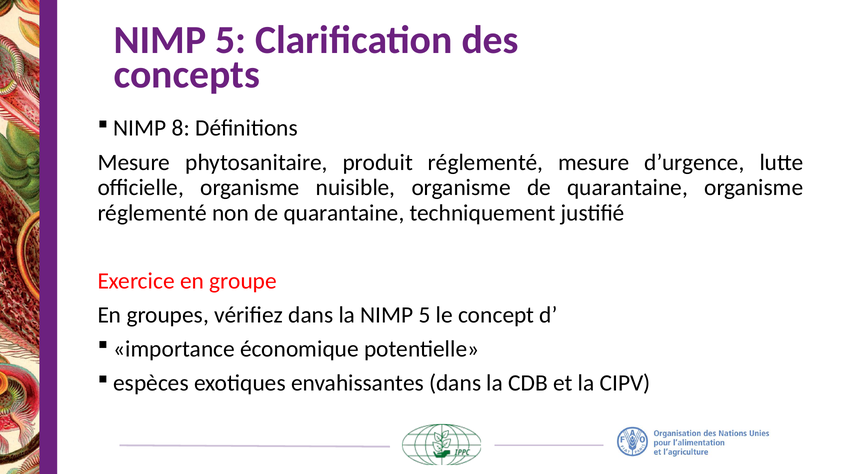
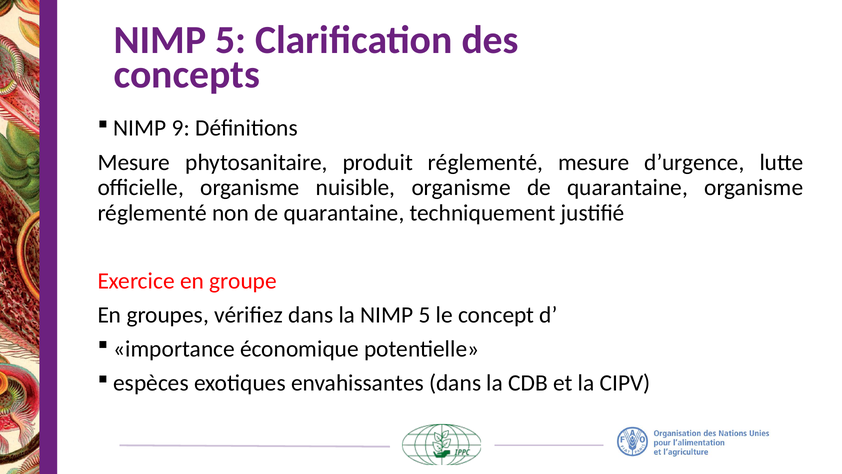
8: 8 -> 9
